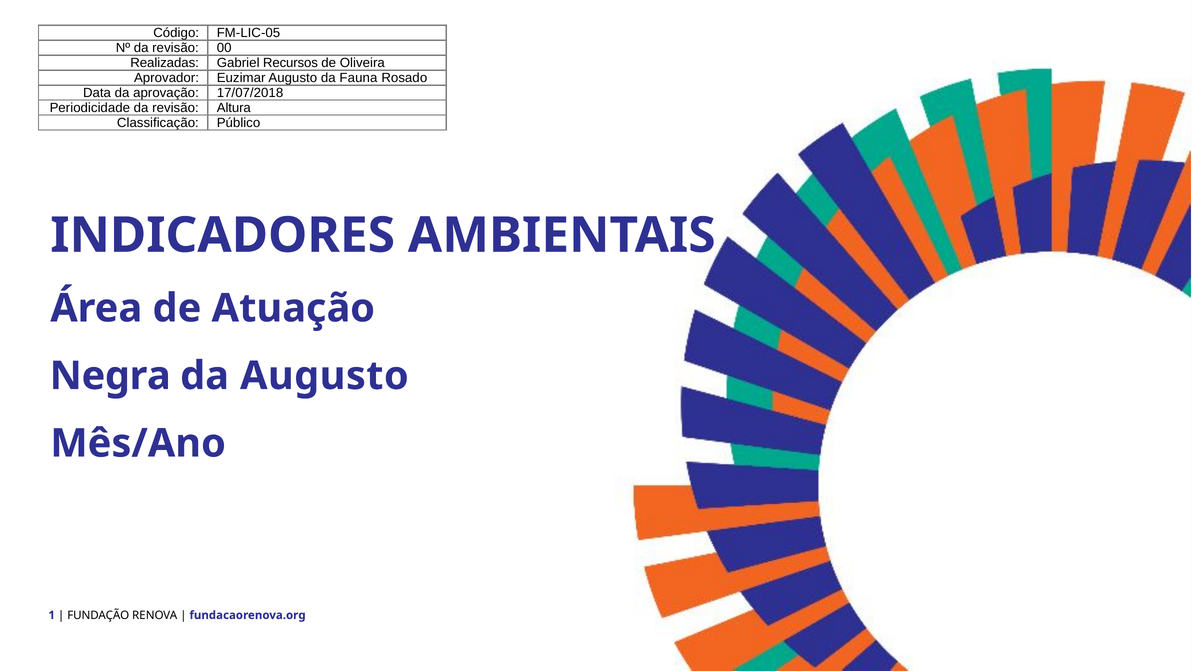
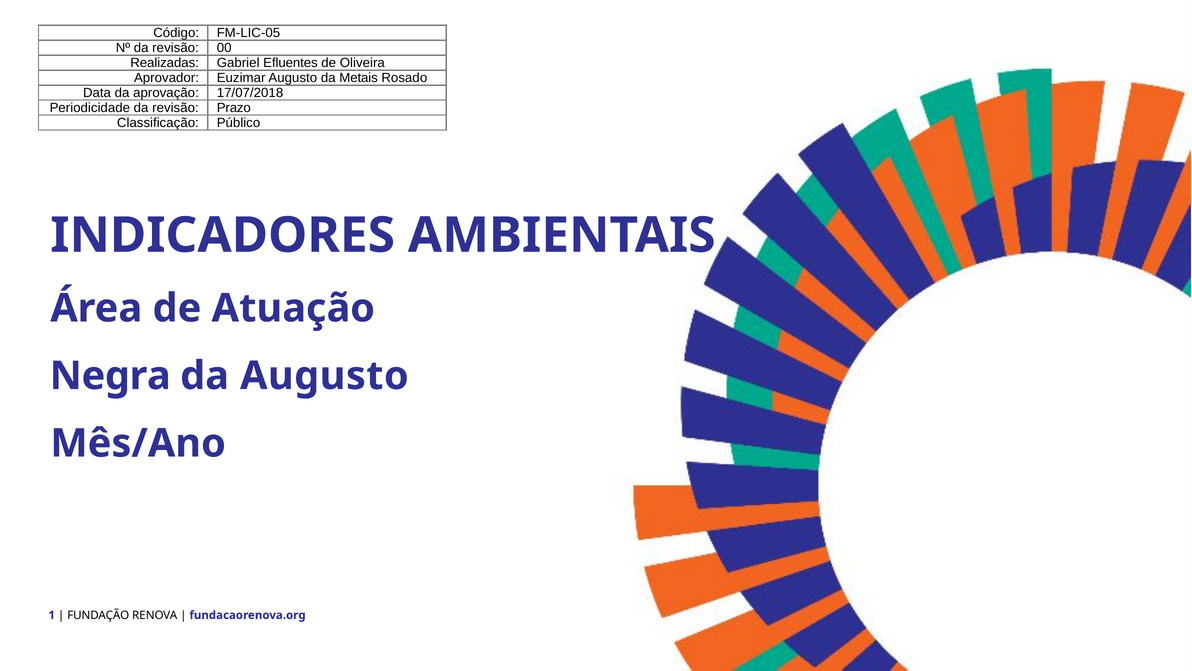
Recursos: Recursos -> Efluentes
Fauna: Fauna -> Metais
Altura: Altura -> Prazo
